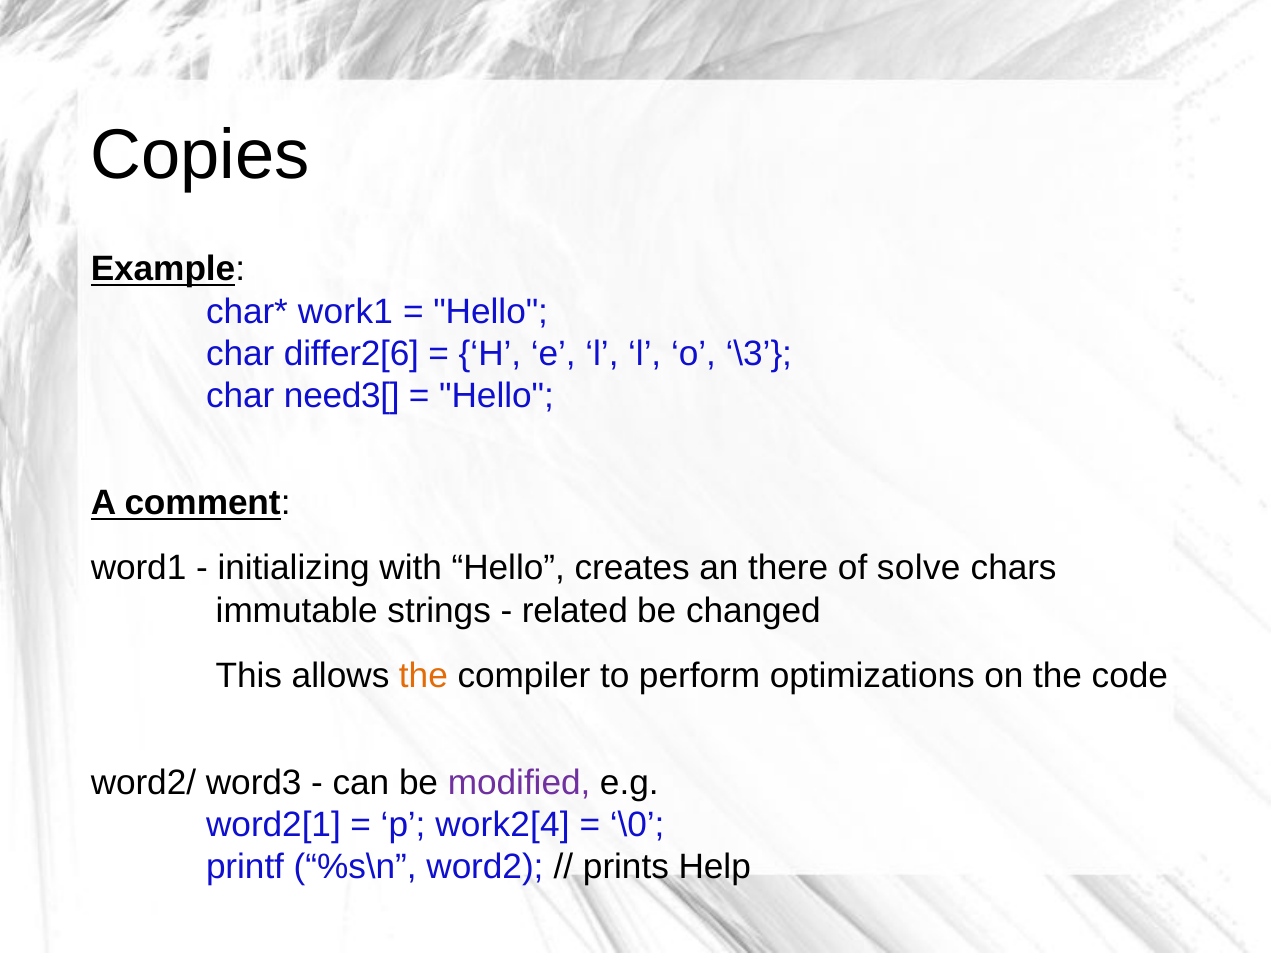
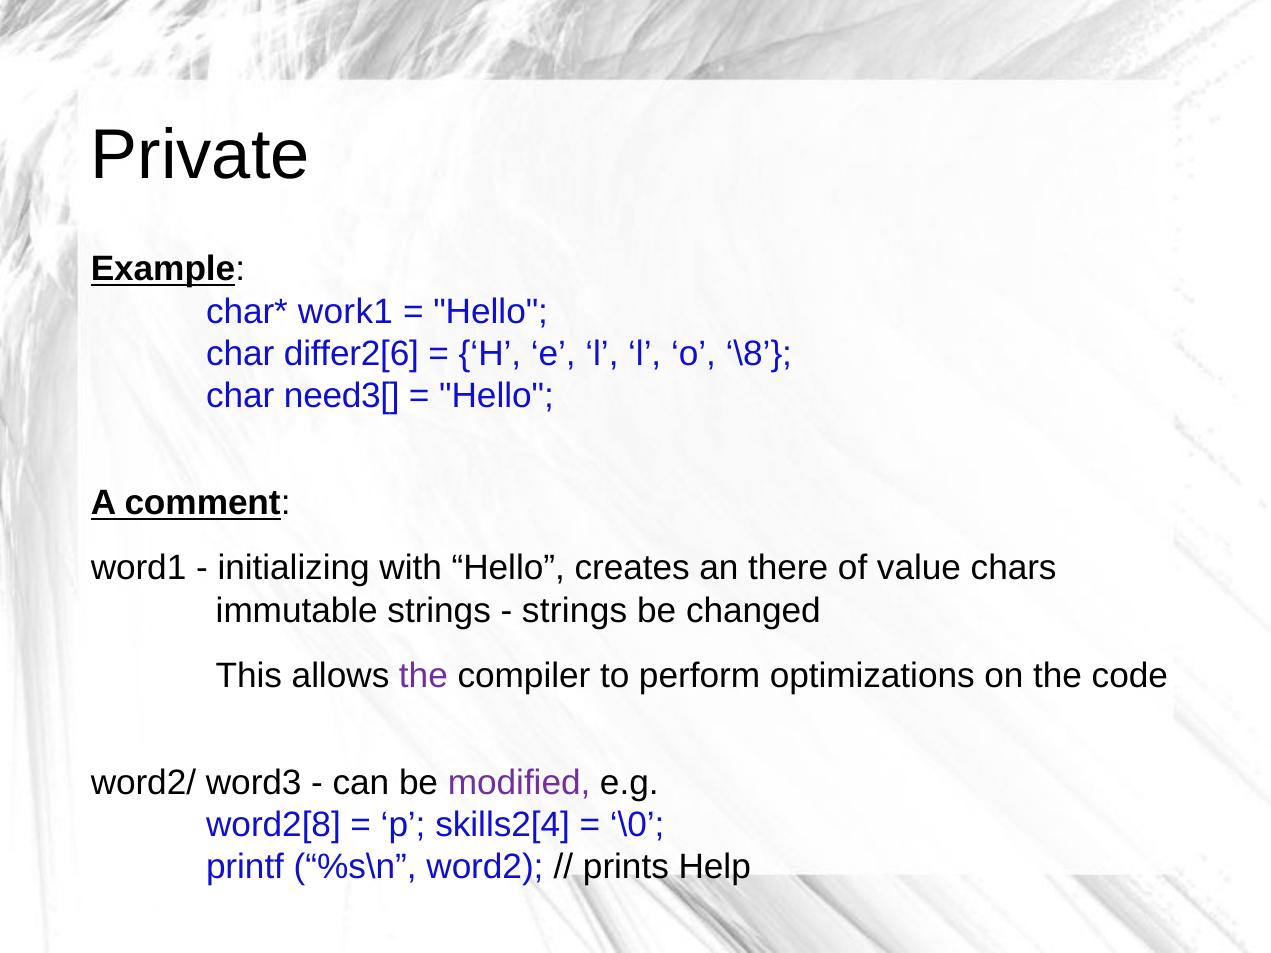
Copies: Copies -> Private
\3: \3 -> \8
solve: solve -> value
related at (575, 611): related -> strings
the at (423, 675) colour: orange -> purple
word2[1: word2[1 -> word2[8
work2[4: work2[4 -> skills2[4
